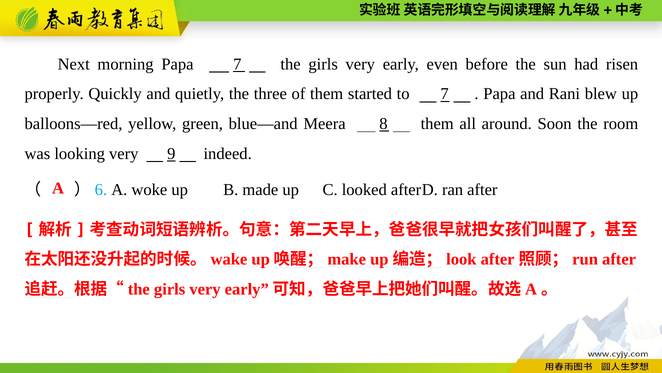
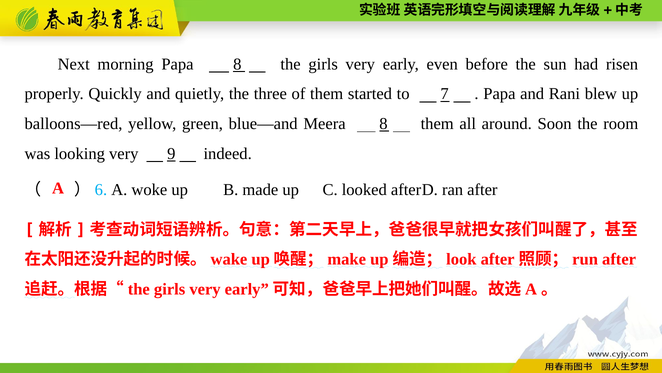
Papa 7: 7 -> 8
